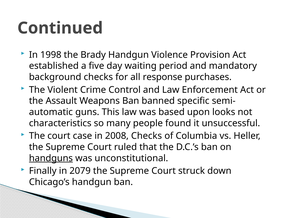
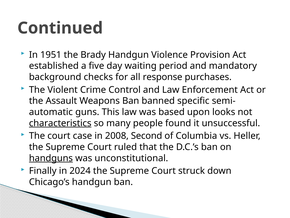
1998: 1998 -> 1951
characteristics underline: none -> present
2008 Checks: Checks -> Second
2079: 2079 -> 2024
